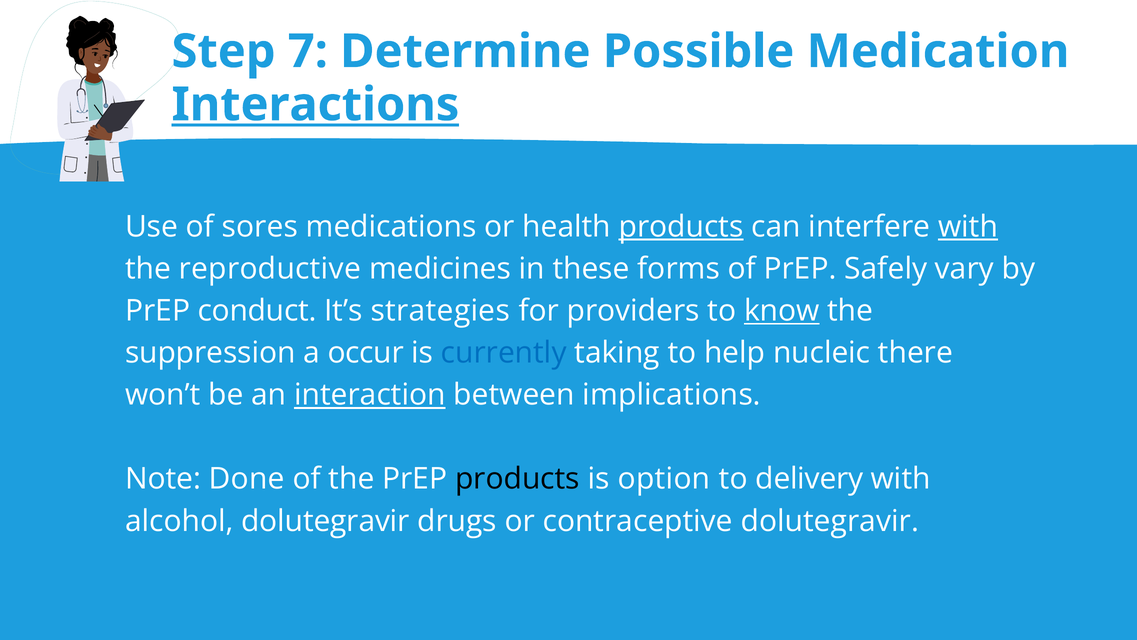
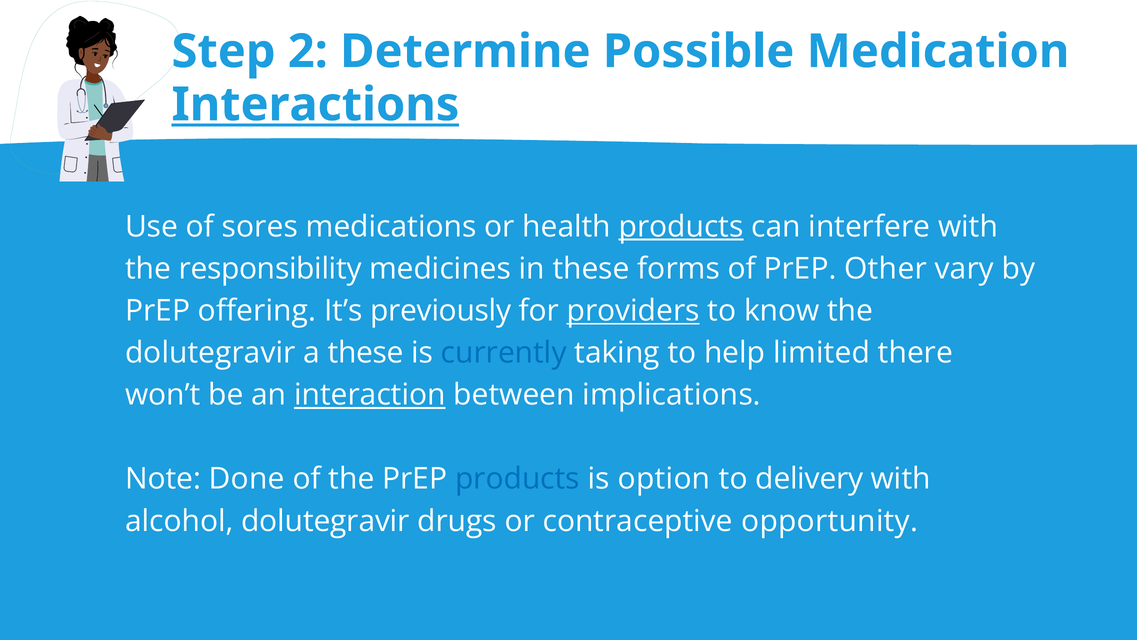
7: 7 -> 2
with at (968, 227) underline: present -> none
reproductive: reproductive -> responsibility
Safely: Safely -> Other
conduct: conduct -> offering
strategies: strategies -> previously
providers underline: none -> present
know underline: present -> none
suppression at (210, 353): suppression -> dolutegravir
a occur: occur -> these
nucleic: nucleic -> limited
products at (517, 479) colour: black -> blue
contraceptive dolutegravir: dolutegravir -> opportunity
